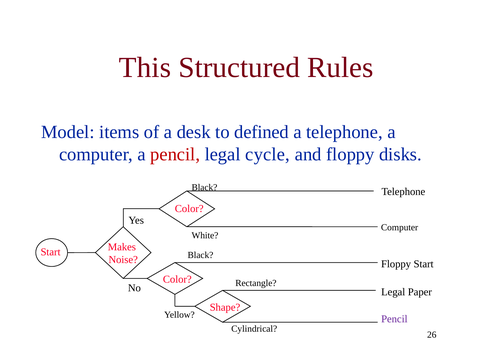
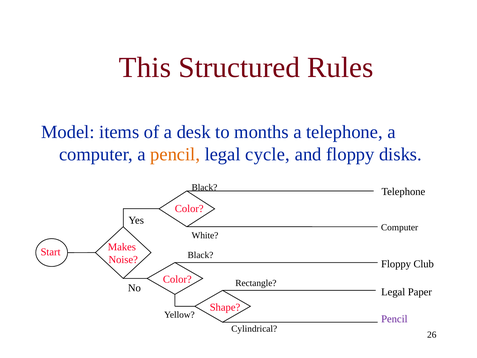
defined: defined -> months
pencil at (175, 154) colour: red -> orange
Floppy Start: Start -> Club
